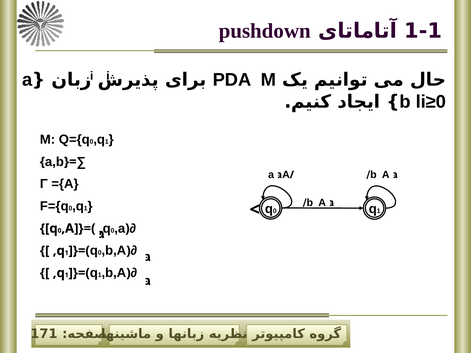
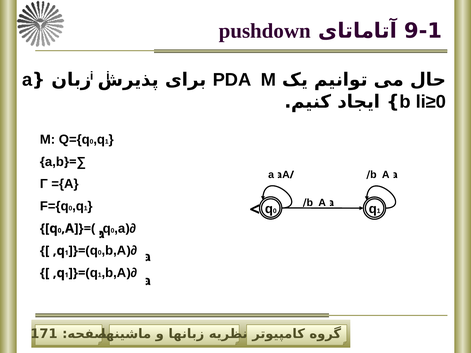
1-1: 1-1 -> 9-1
